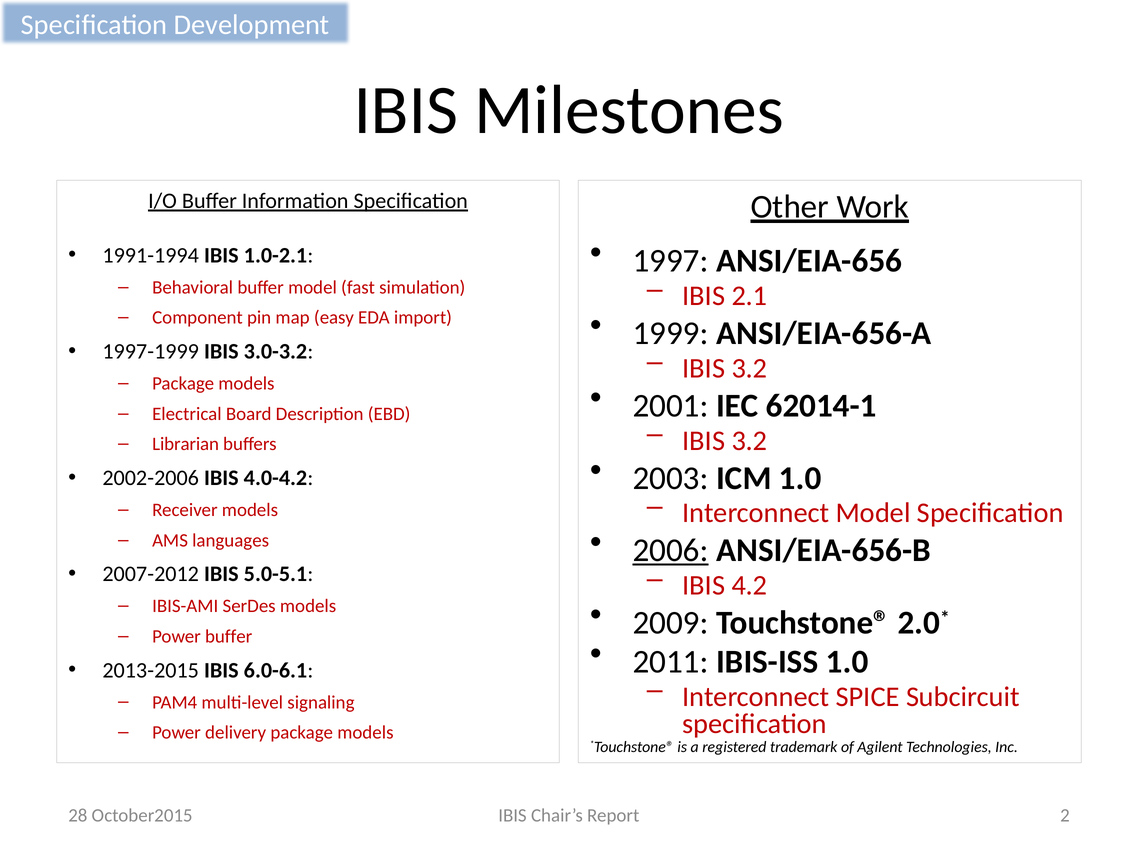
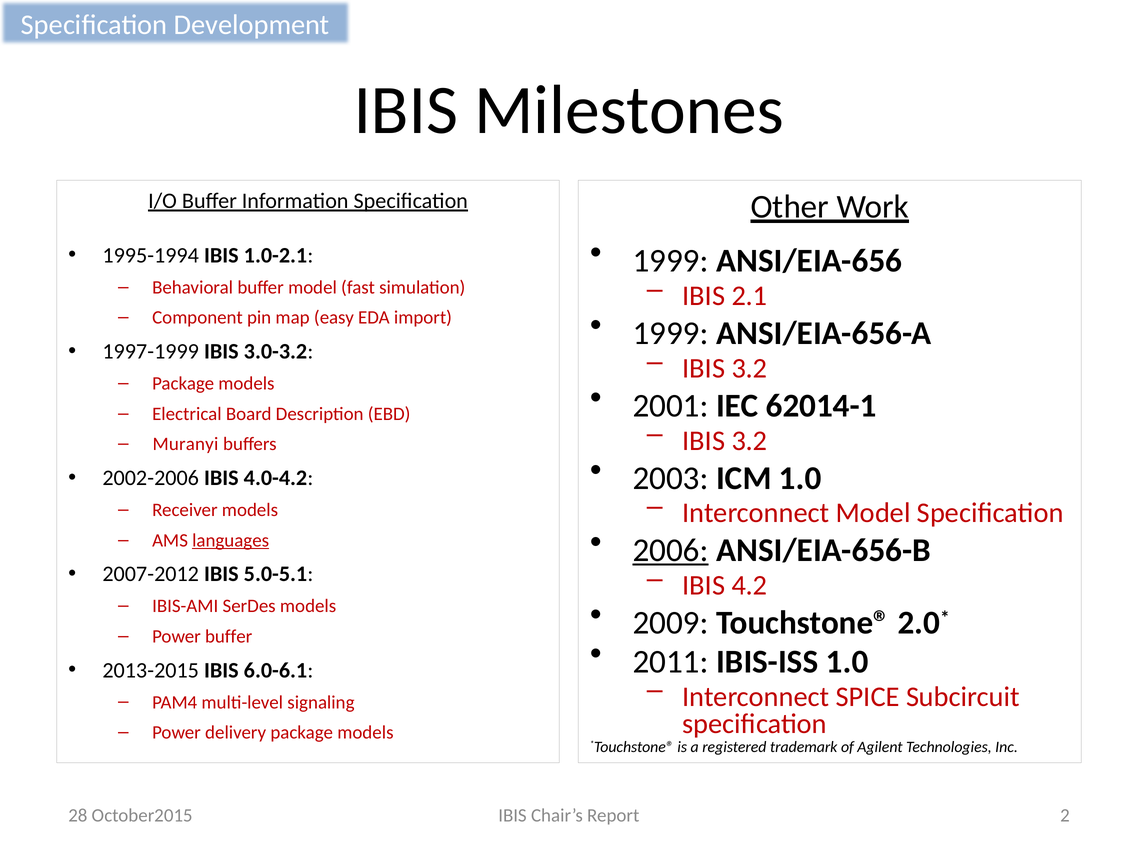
1997 at (671, 261): 1997 -> 1999
1991-1994: 1991-1994 -> 1995-1994
Librarian: Librarian -> Muranyi
languages underline: none -> present
